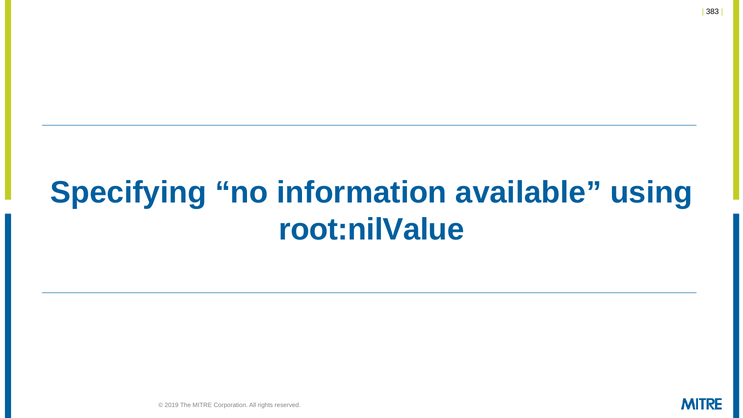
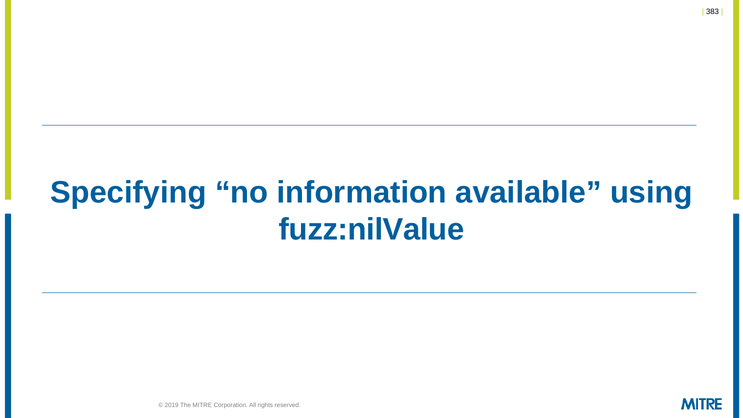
root:nilValue: root:nilValue -> fuzz:nilValue
